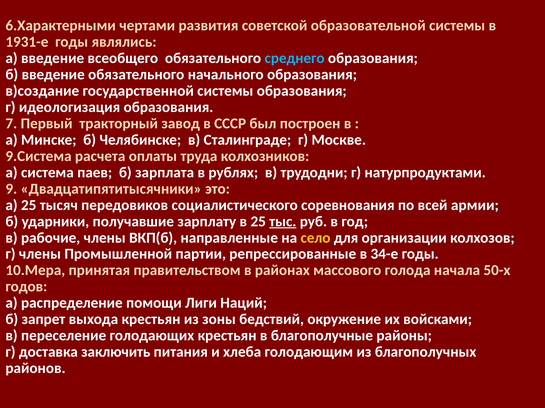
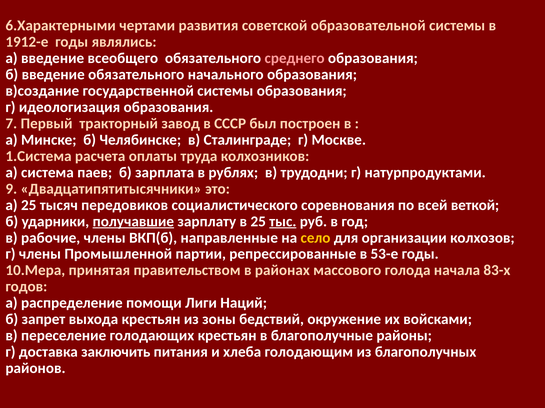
1931-е: 1931-е -> 1912-е
среднего colour: light blue -> pink
9.Система: 9.Система -> 1.Система
армии: армии -> веткой
получавшие underline: none -> present
34-е: 34-е -> 53-е
50-х: 50-х -> 83-х
